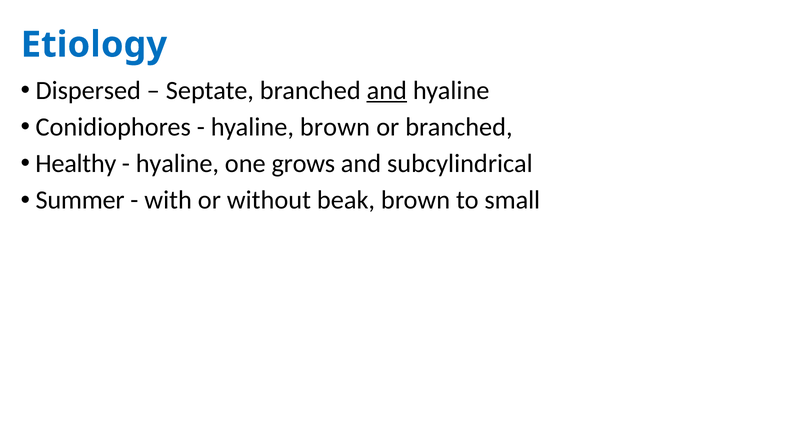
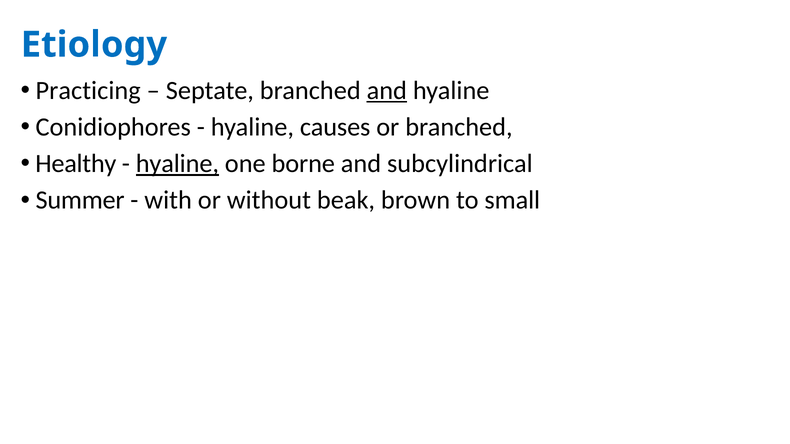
Dispersed: Dispersed -> Practicing
hyaline brown: brown -> causes
hyaline at (177, 164) underline: none -> present
grows: grows -> borne
